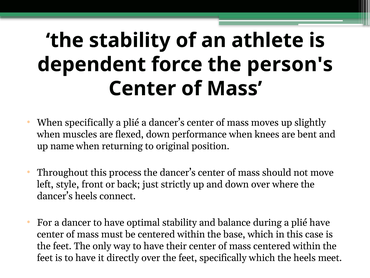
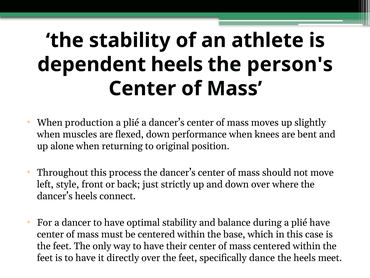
dependent force: force -> heels
When specifically: specifically -> production
name: name -> alone
specifically which: which -> dance
